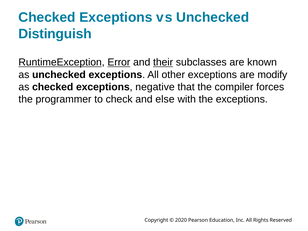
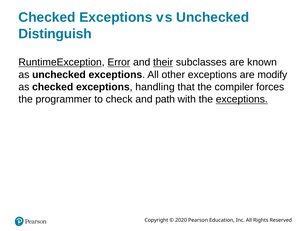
negative: negative -> handling
else: else -> path
exceptions at (242, 99) underline: none -> present
